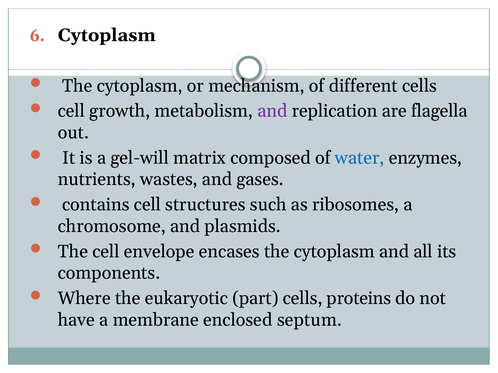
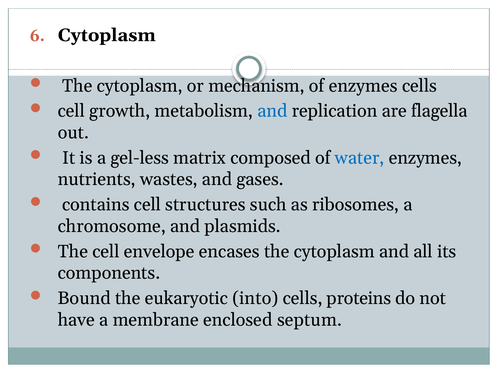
of different: different -> enzymes
and at (272, 111) colour: purple -> blue
gel-will: gel-will -> gel-less
Where: Where -> Bound
part: part -> into
